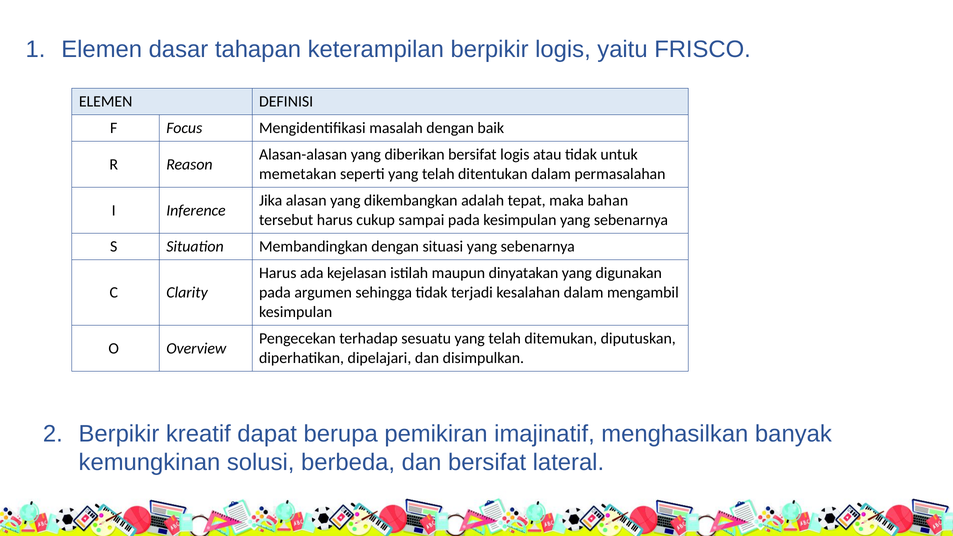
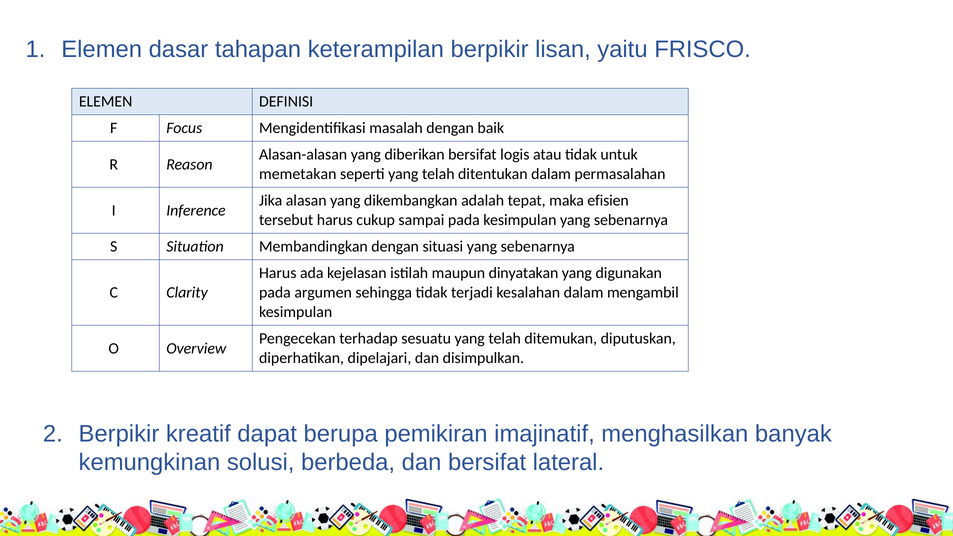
berpikir logis: logis -> lisan
bahan: bahan -> efisien
